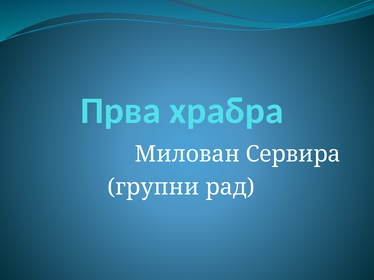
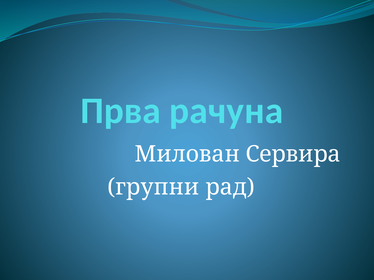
храбра: храбра -> рачуна
